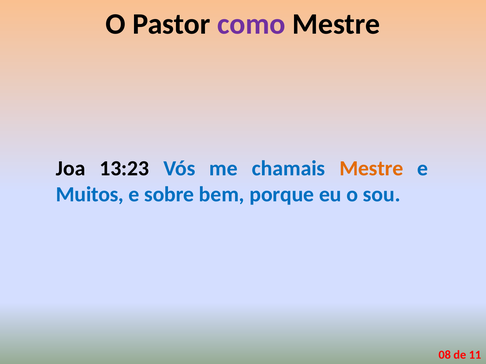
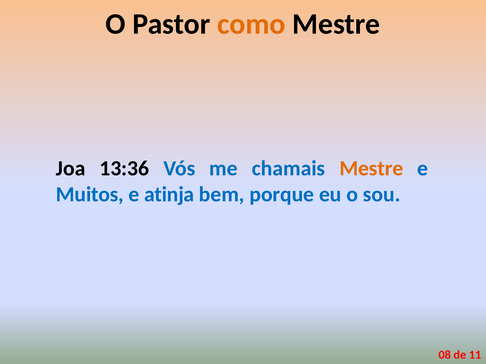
como colour: purple -> orange
13:23: 13:23 -> 13:36
sobre: sobre -> atinja
